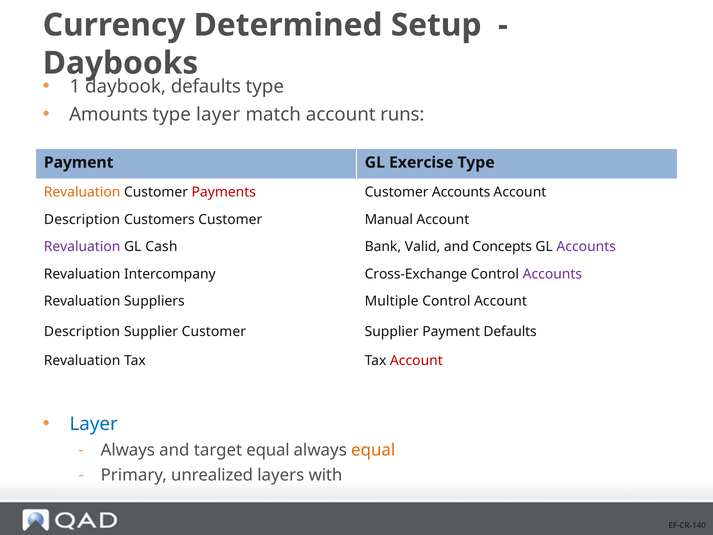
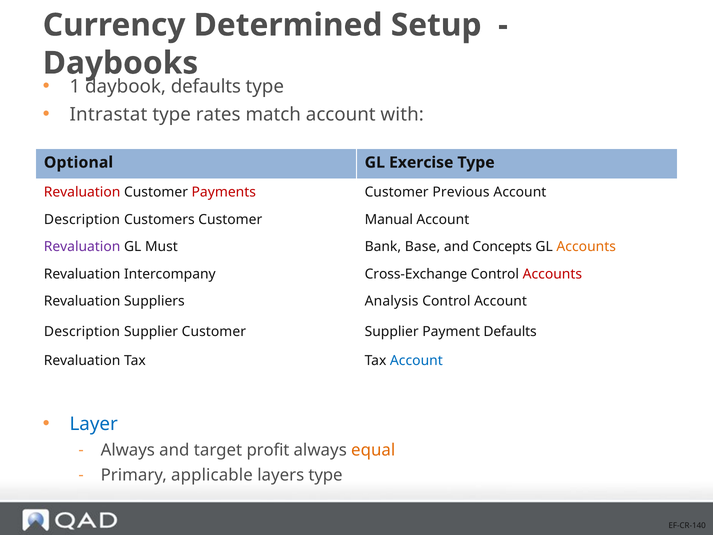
Amounts: Amounts -> Intrastat
type layer: layer -> rates
runs: runs -> with
Payment at (79, 162): Payment -> Optional
Revaluation at (82, 192) colour: orange -> red
Customer Accounts: Accounts -> Previous
Cash: Cash -> Must
Valid: Valid -> Base
Accounts at (586, 247) colour: purple -> orange
Accounts at (552, 274) colour: purple -> red
Multiple: Multiple -> Analysis
Account at (416, 361) colour: red -> blue
target equal: equal -> profit
unrealized: unrealized -> applicable
layers with: with -> type
